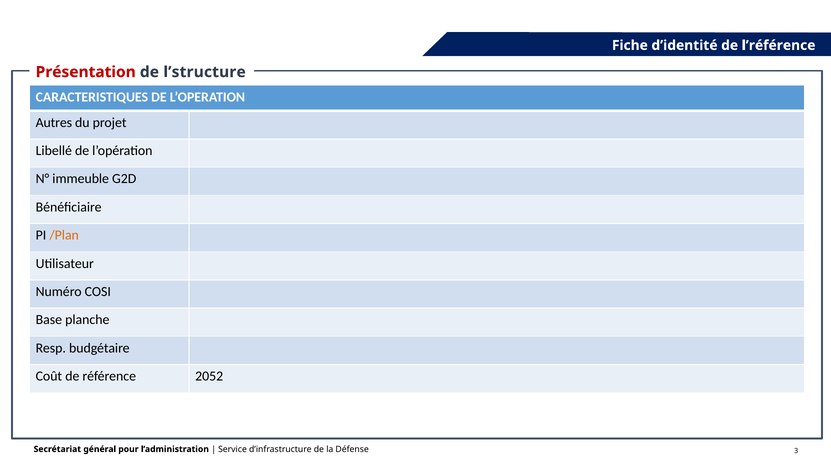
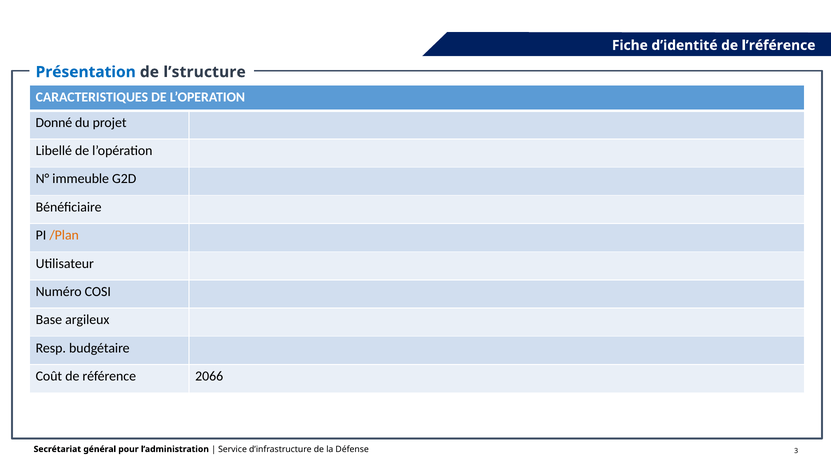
Présentation colour: red -> blue
Autres: Autres -> Donné
planche: planche -> argileux
2052: 2052 -> 2066
